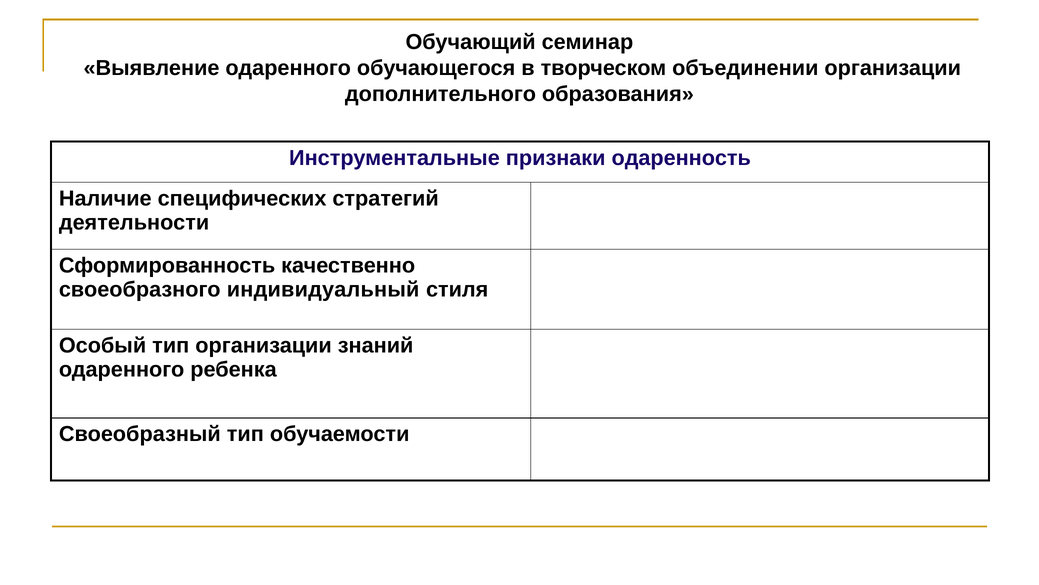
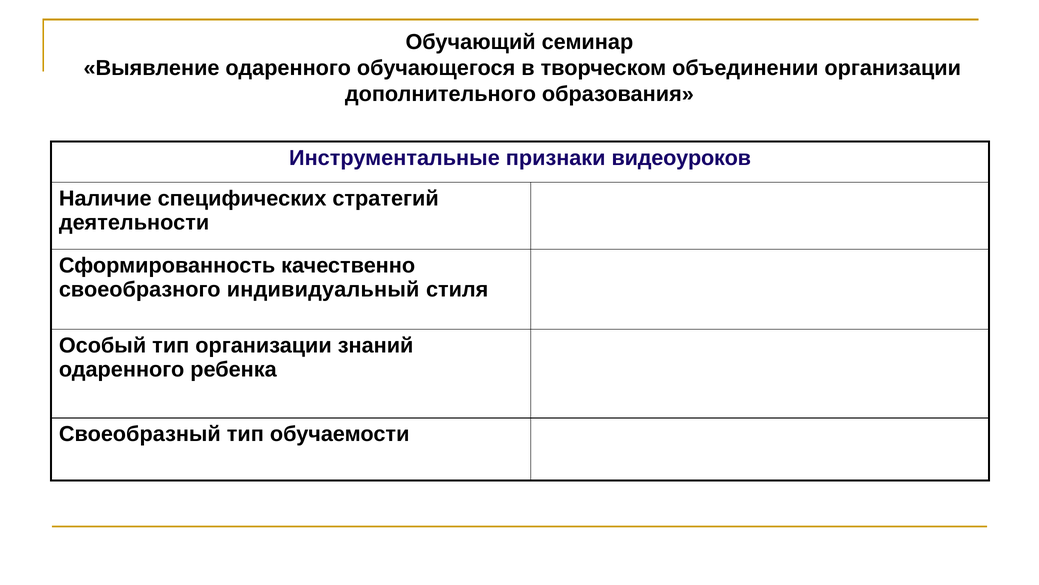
одаренность: одаренность -> видеоуроков
